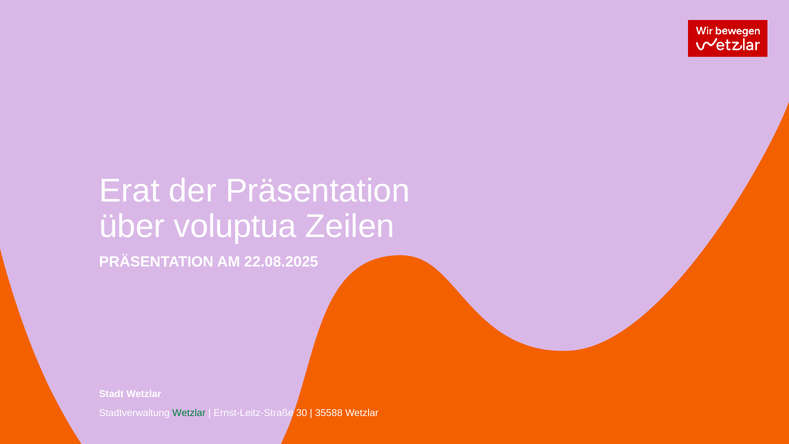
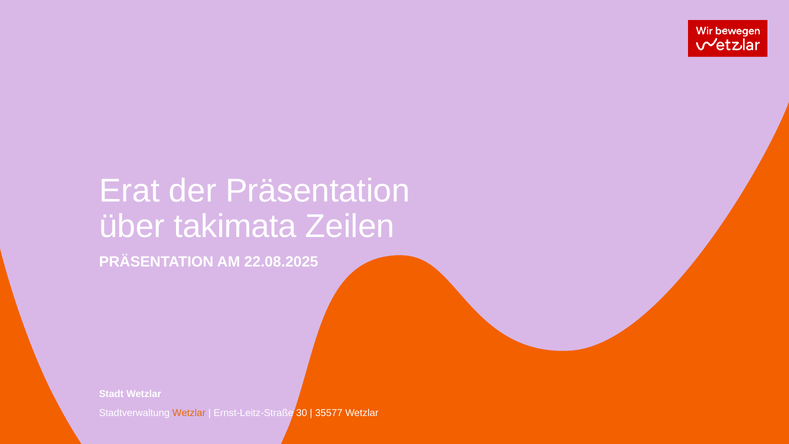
voluptua: voluptua -> takimata
Wetzlar at (189, 413) colour: green -> orange
35588: 35588 -> 35577
